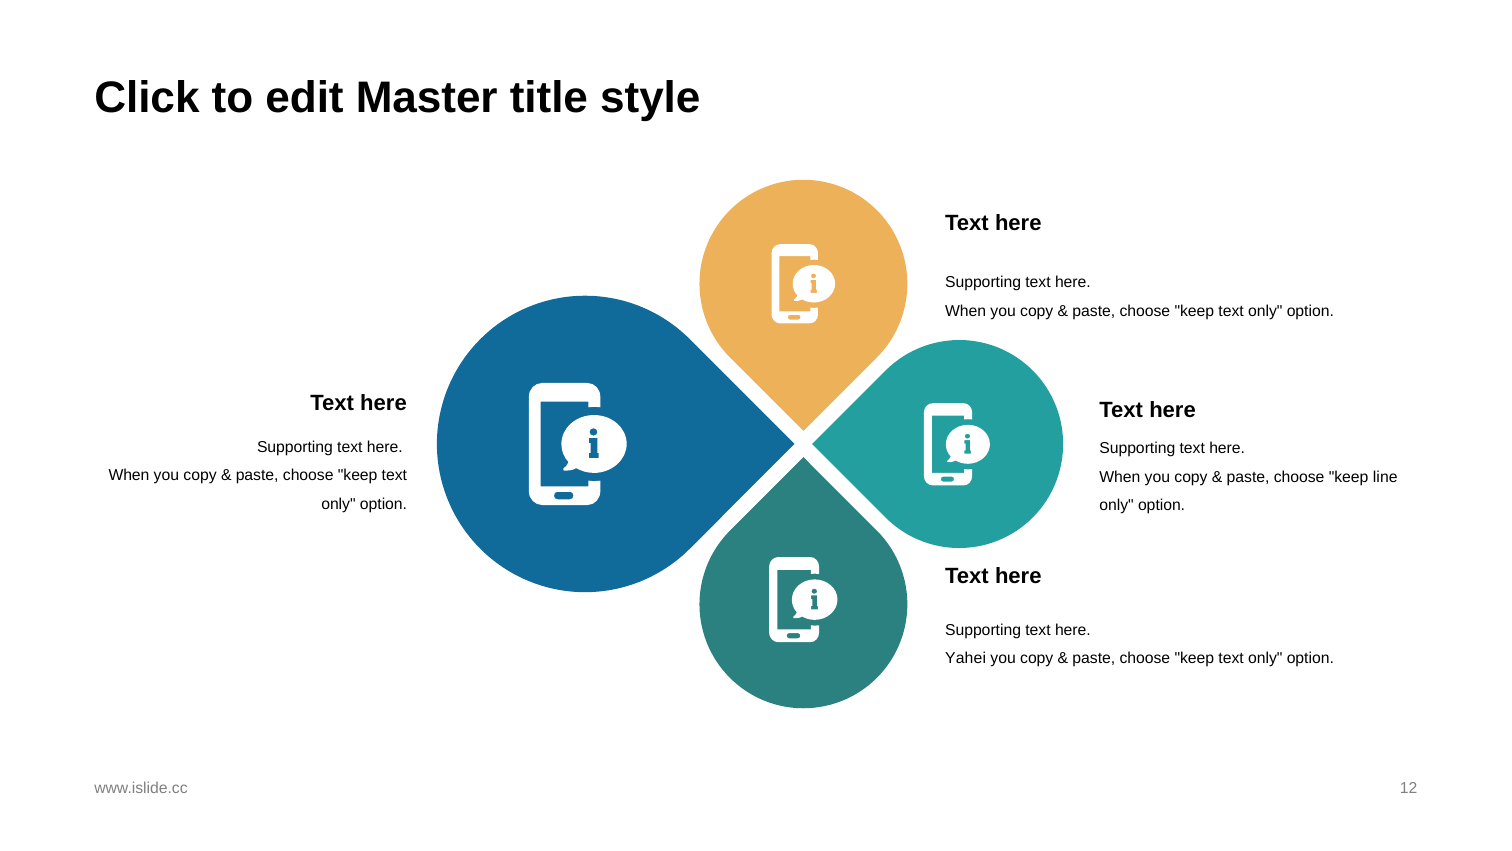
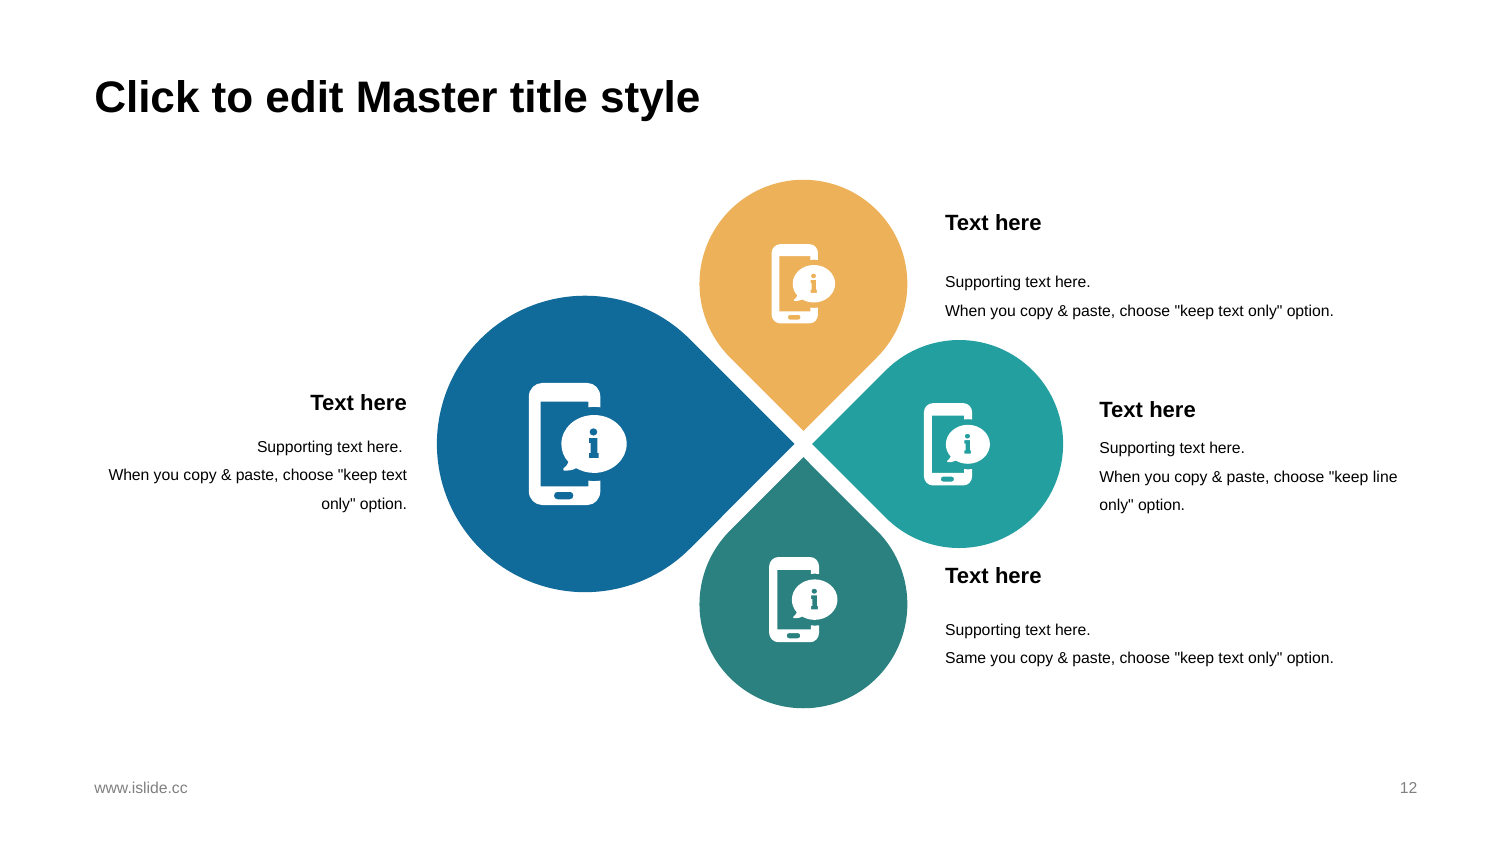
Yahei: Yahei -> Same
